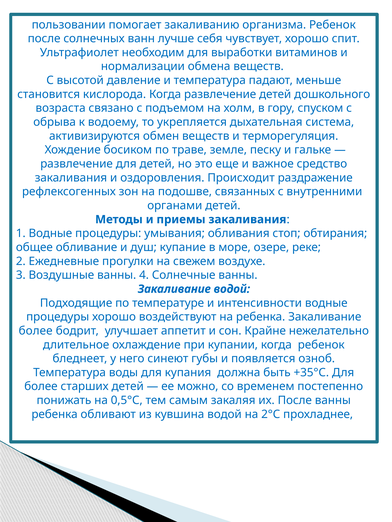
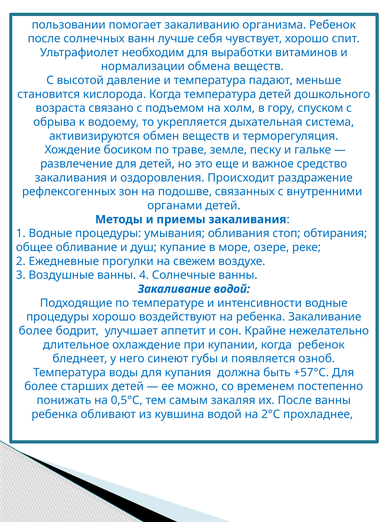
Когда развлечение: развлечение -> температура
+35°С: +35°С -> +57°С
